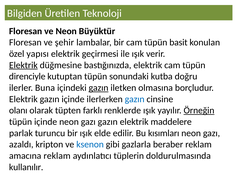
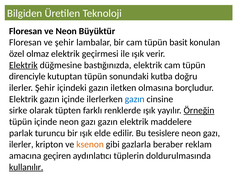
yapısı: yapısı -> olmaz
ilerler Buna: Buna -> Şehir
gazın at (99, 88) underline: present -> none
olanı: olanı -> sirke
kısımları: kısımları -> tesislere
azaldı at (21, 145): azaldı -> ilerler
ksenon colour: blue -> orange
amacına reklam: reklam -> geçiren
kullanılır underline: none -> present
